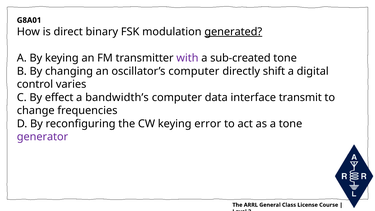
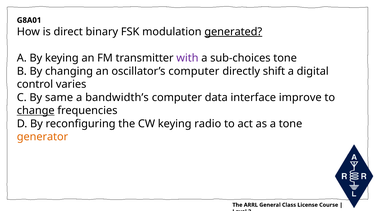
sub-created: sub-created -> sub-choices
effect: effect -> same
transmit: transmit -> improve
change underline: none -> present
error: error -> radio
generator colour: purple -> orange
